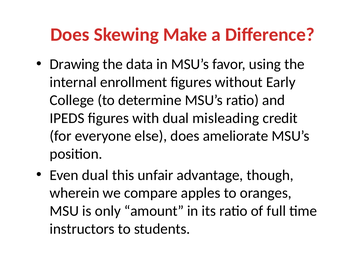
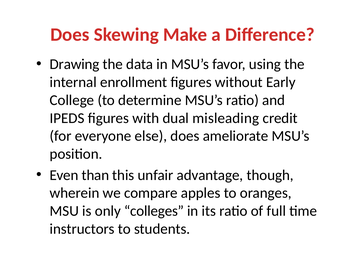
Even dual: dual -> than
amount: amount -> colleges
